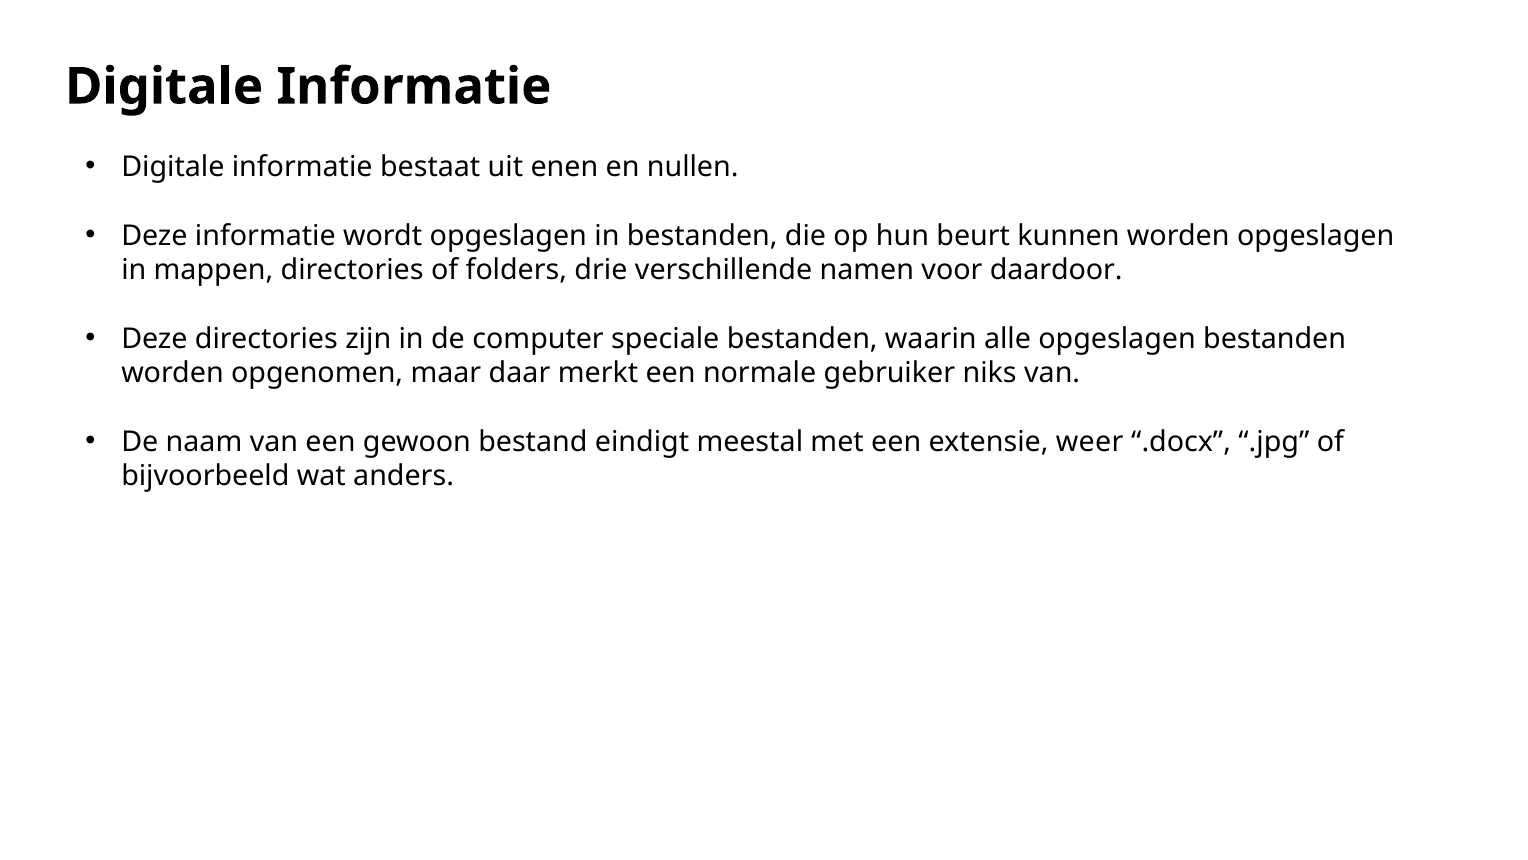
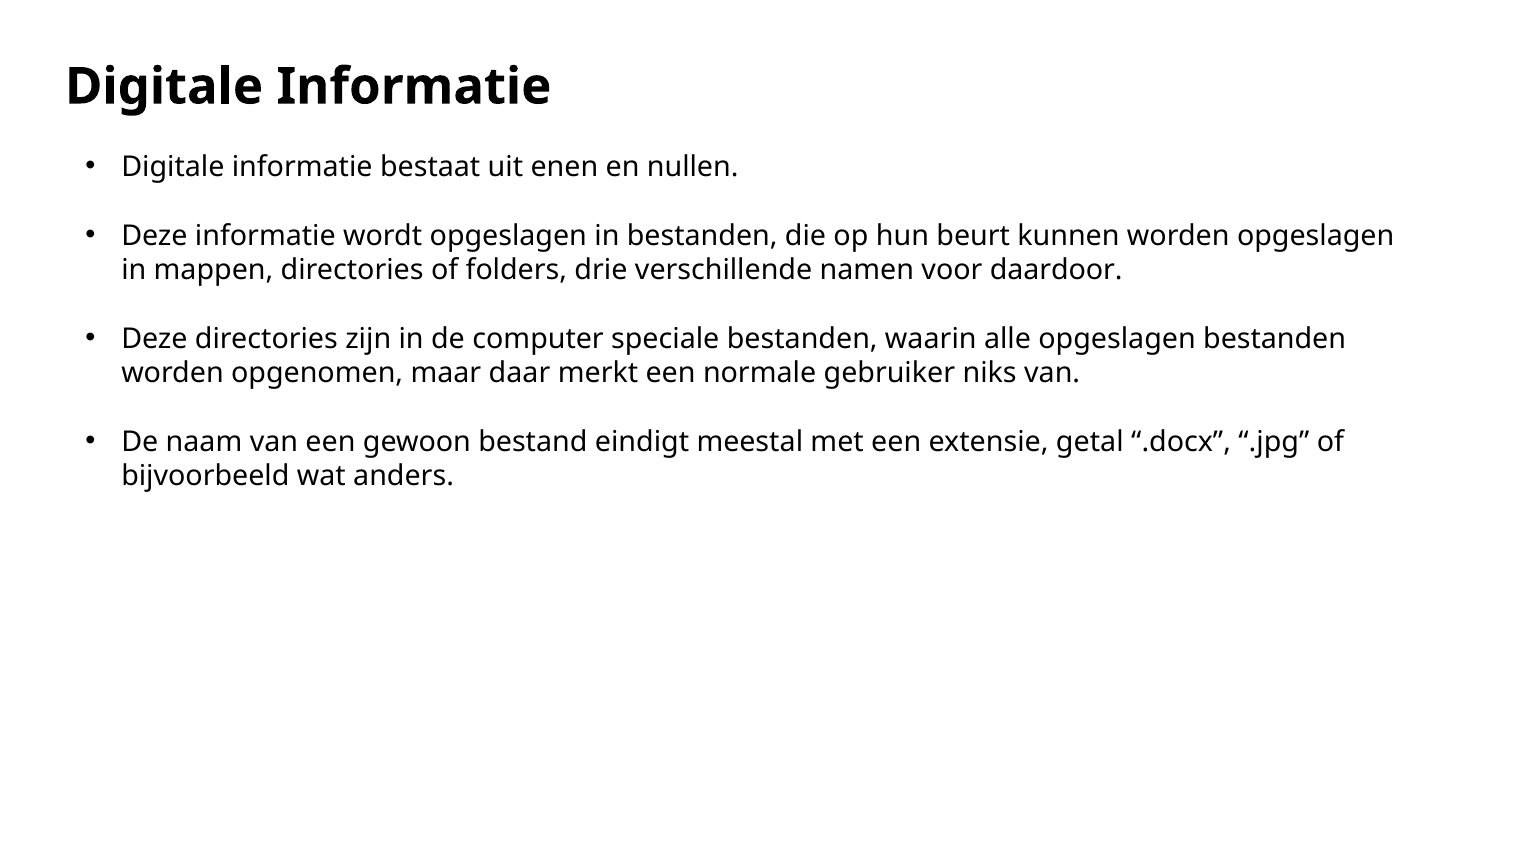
weer: weer -> getal
